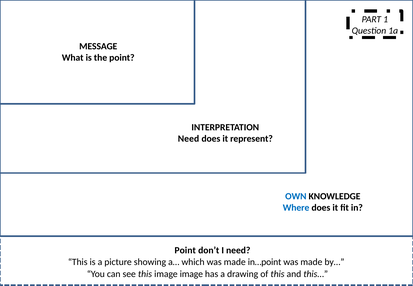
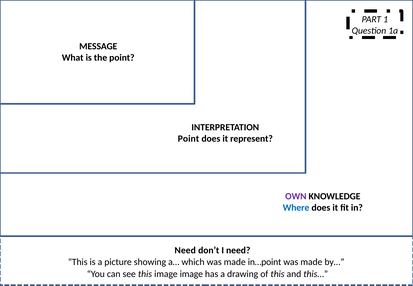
Need at (188, 139): Need -> Point
OWN colour: blue -> purple
Point at (185, 250): Point -> Need
